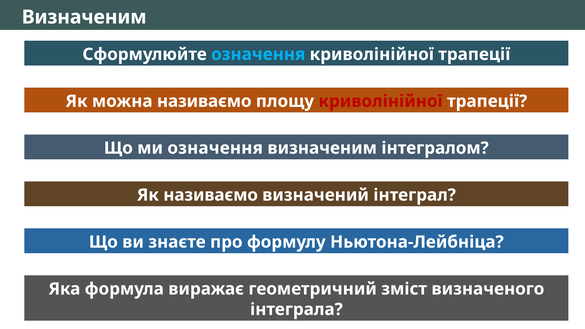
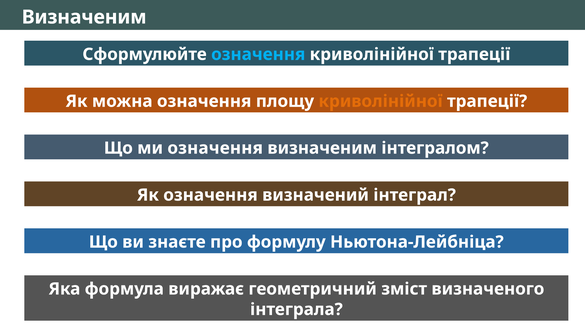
можна називаємо: називаємо -> означення
криволінійної at (381, 101) colour: red -> orange
Як називаємо: називаємо -> означення
